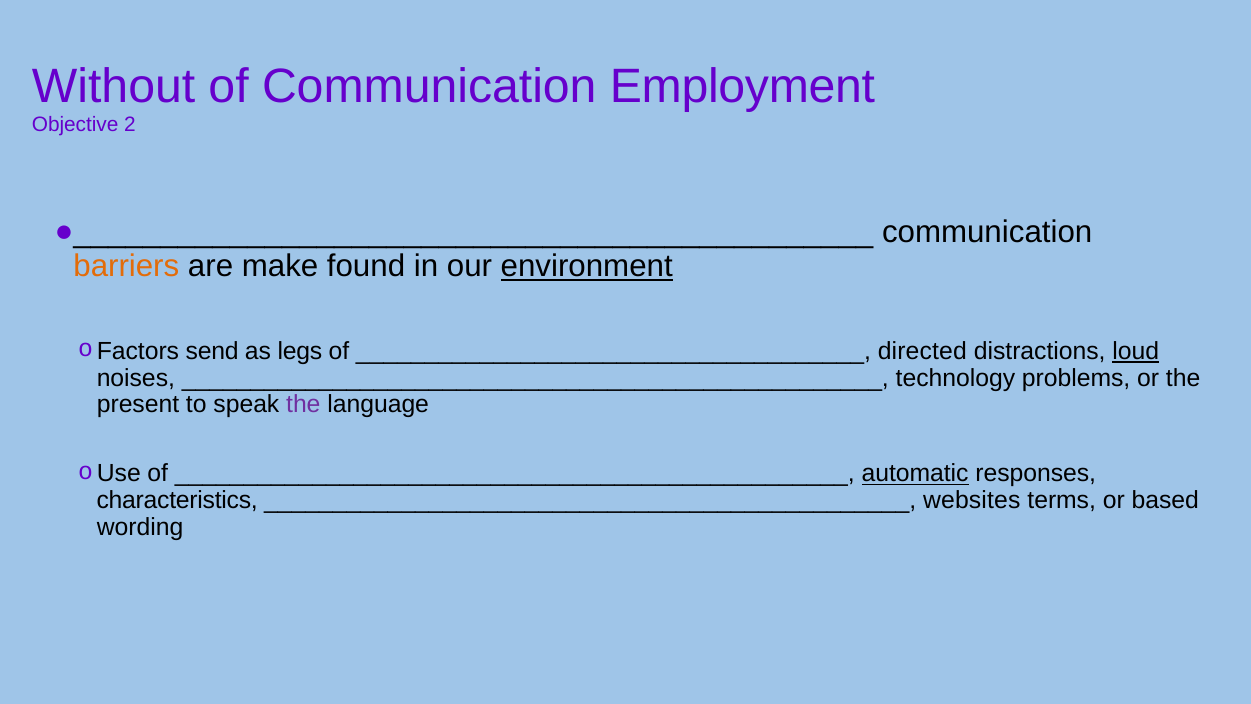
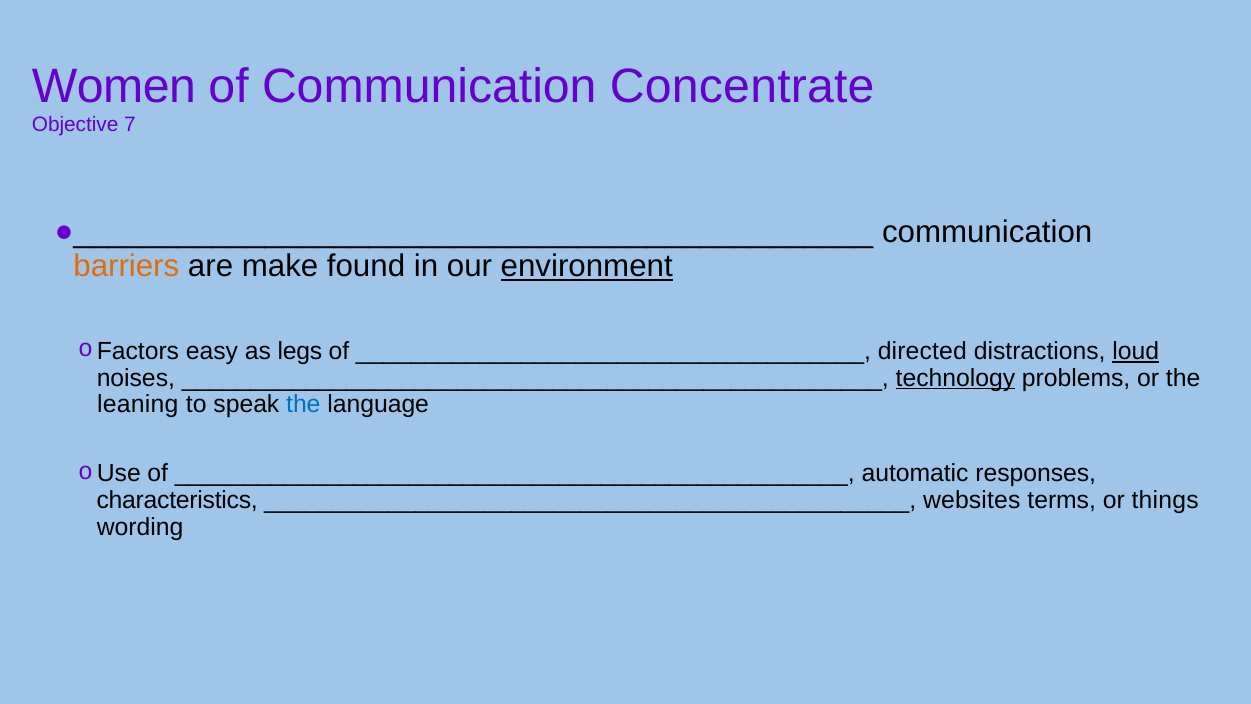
Without: Without -> Women
Employment: Employment -> Concentrate
2: 2 -> 7
send: send -> easy
technology underline: none -> present
present: present -> leaning
the at (303, 405) colour: purple -> blue
automatic underline: present -> none
based: based -> things
